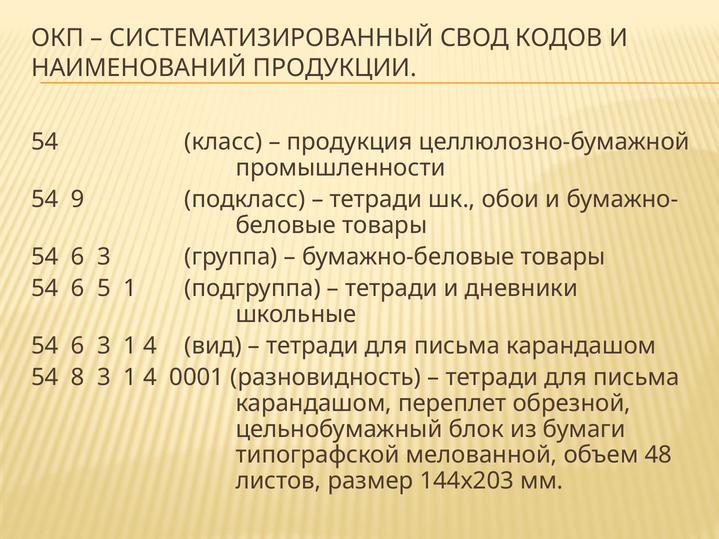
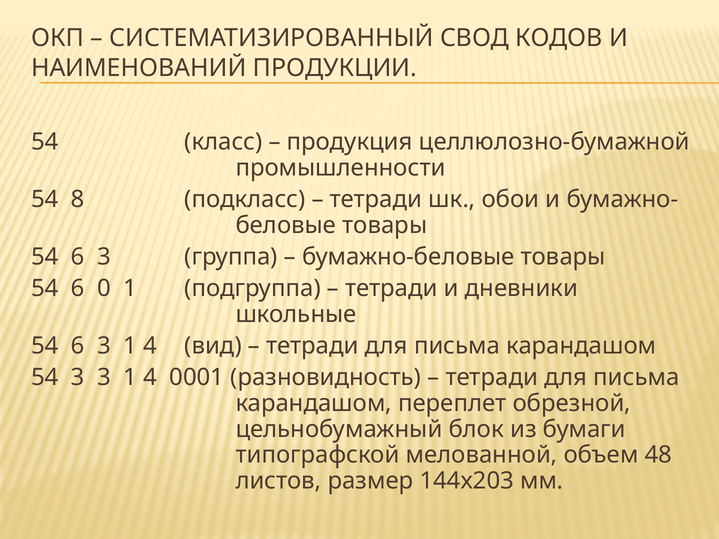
9: 9 -> 8
5: 5 -> 0
54 8: 8 -> 3
